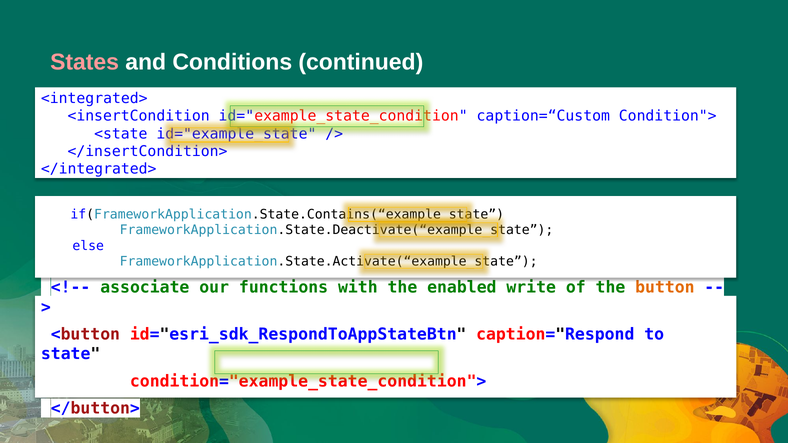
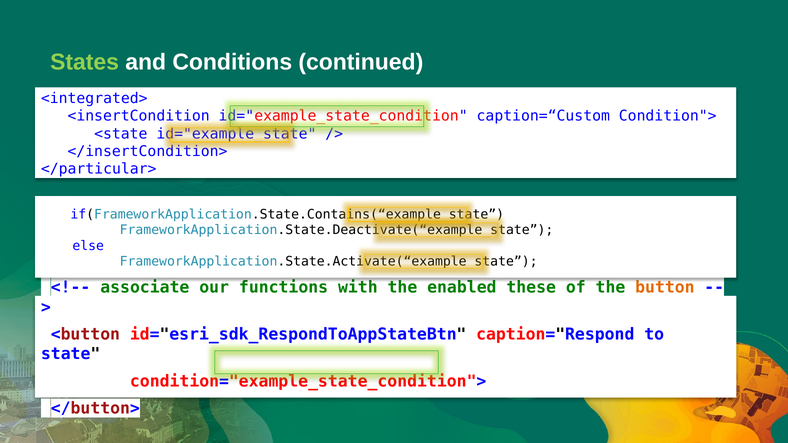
States colour: pink -> light green
</integrated>: </integrated> -> </particular>
write: write -> these
